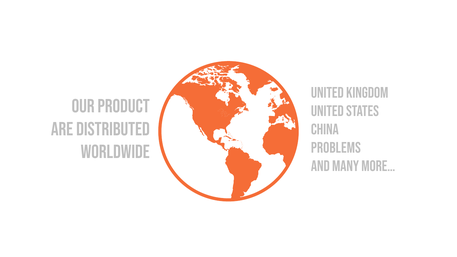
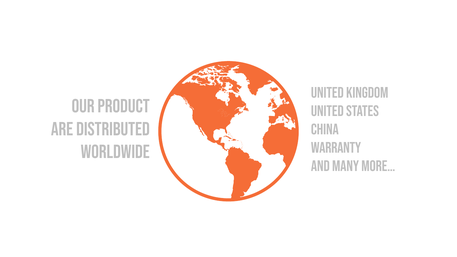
PROBLEMS: PROBLEMS -> WARRANTY
